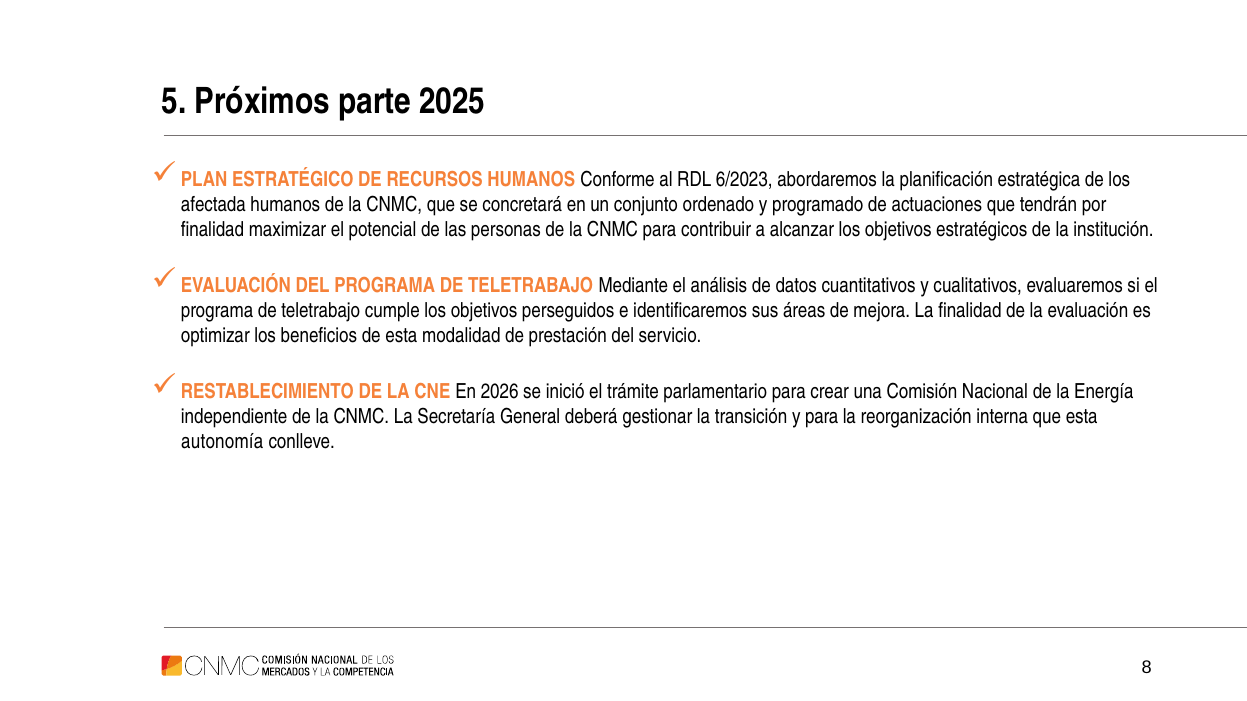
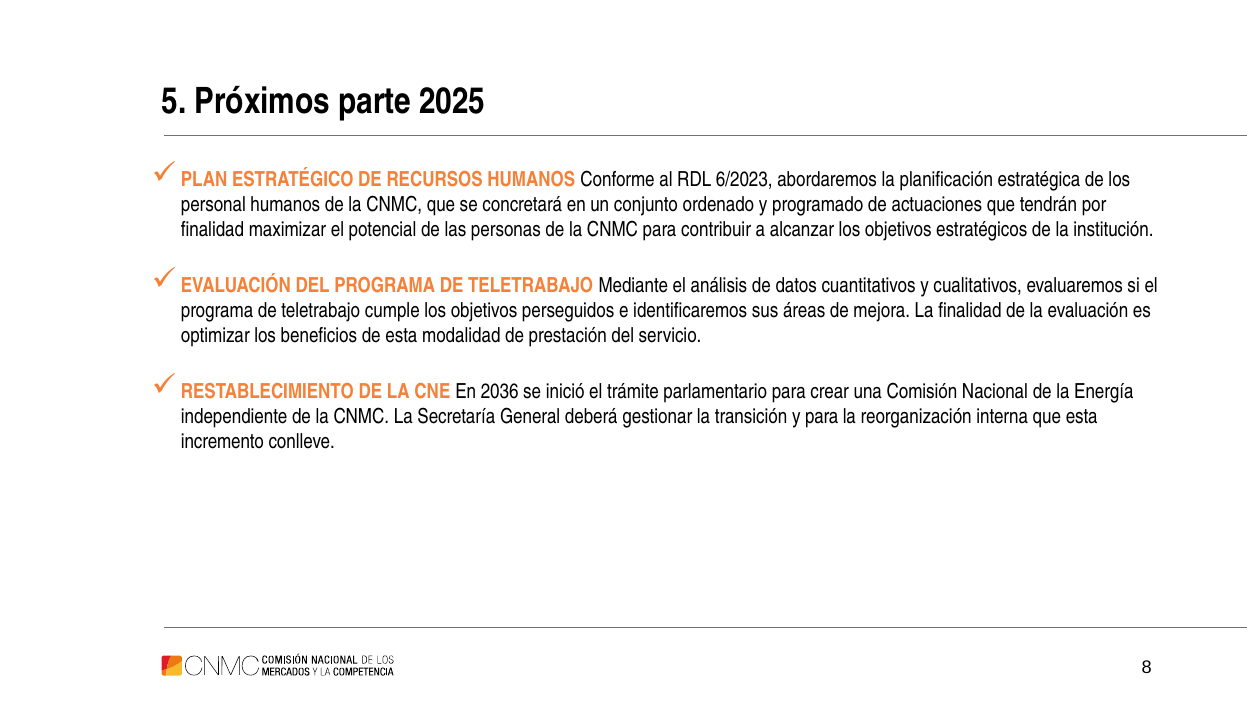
afectada: afectada -> personal
2026: 2026 -> 2036
autonomía: autonomía -> incremento
